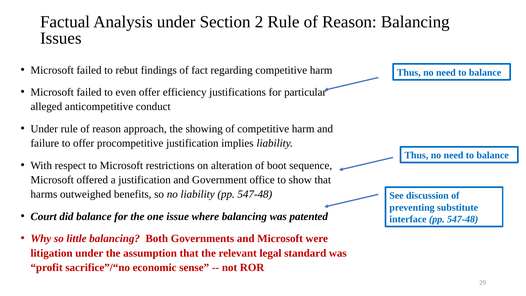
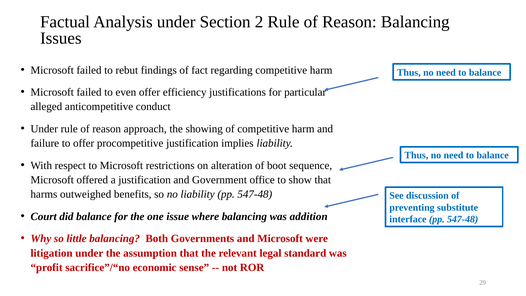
patented: patented -> addition
